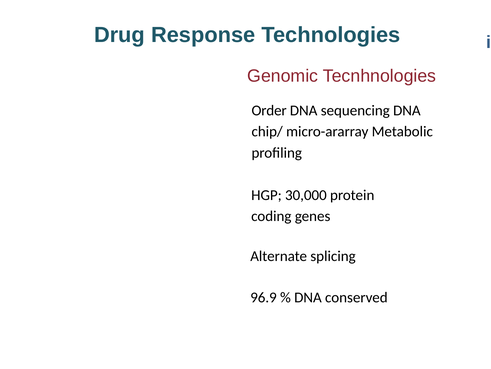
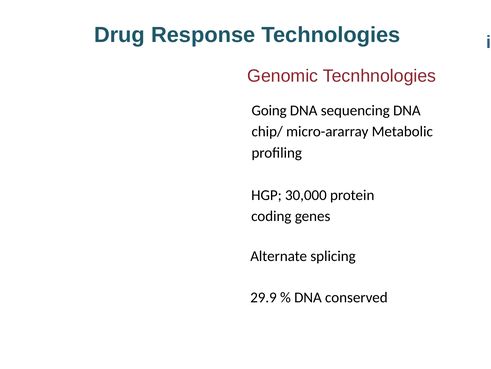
Order: Order -> Going
96.9: 96.9 -> 29.9
